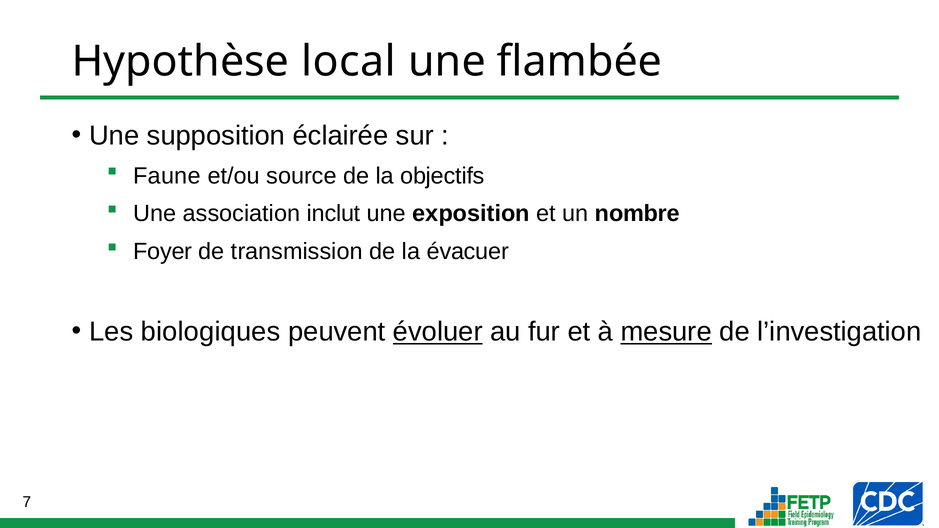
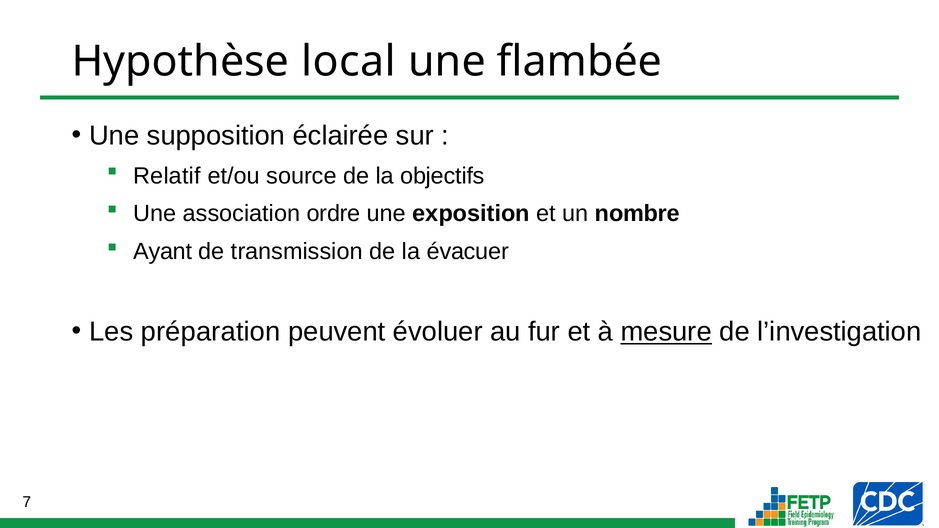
Faune: Faune -> Relatif
inclut: inclut -> ordre
Foyer: Foyer -> Ayant
biologiques: biologiques -> préparation
évoluer underline: present -> none
